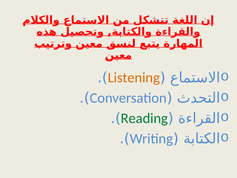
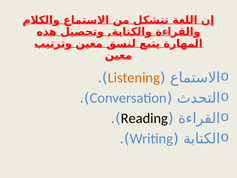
Reading colour: green -> black
